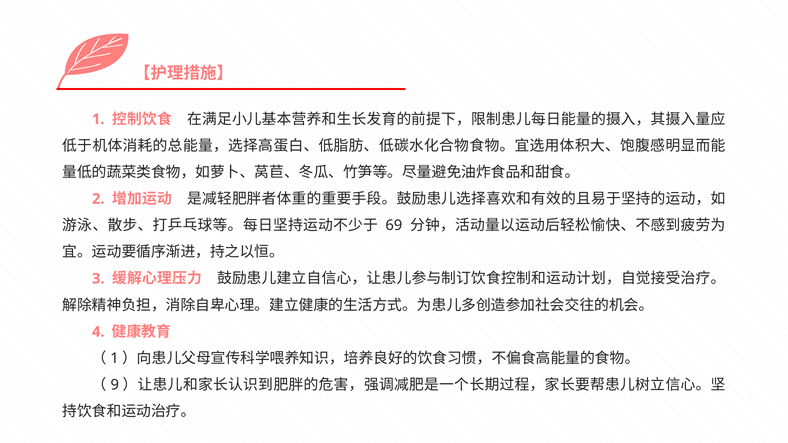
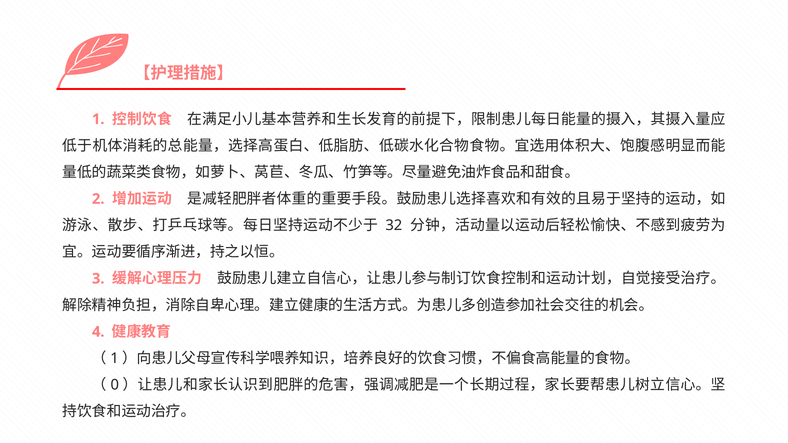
69: 69 -> 32
9: 9 -> 0
